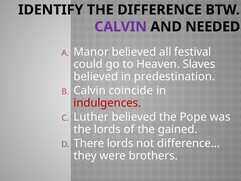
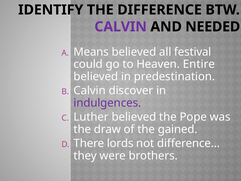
Manor: Manor -> Means
Slaves: Slaves -> Entire
coincide: coincide -> discover
indulgences colour: red -> purple
the lords: lords -> draw
